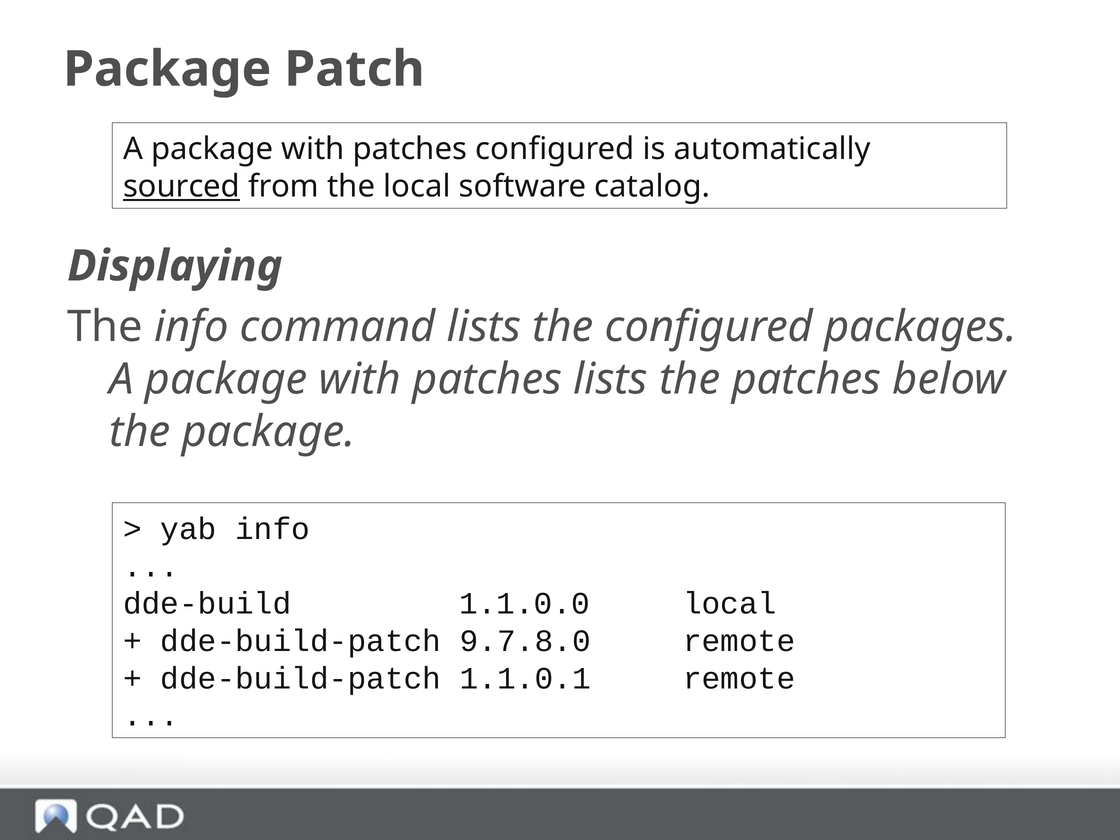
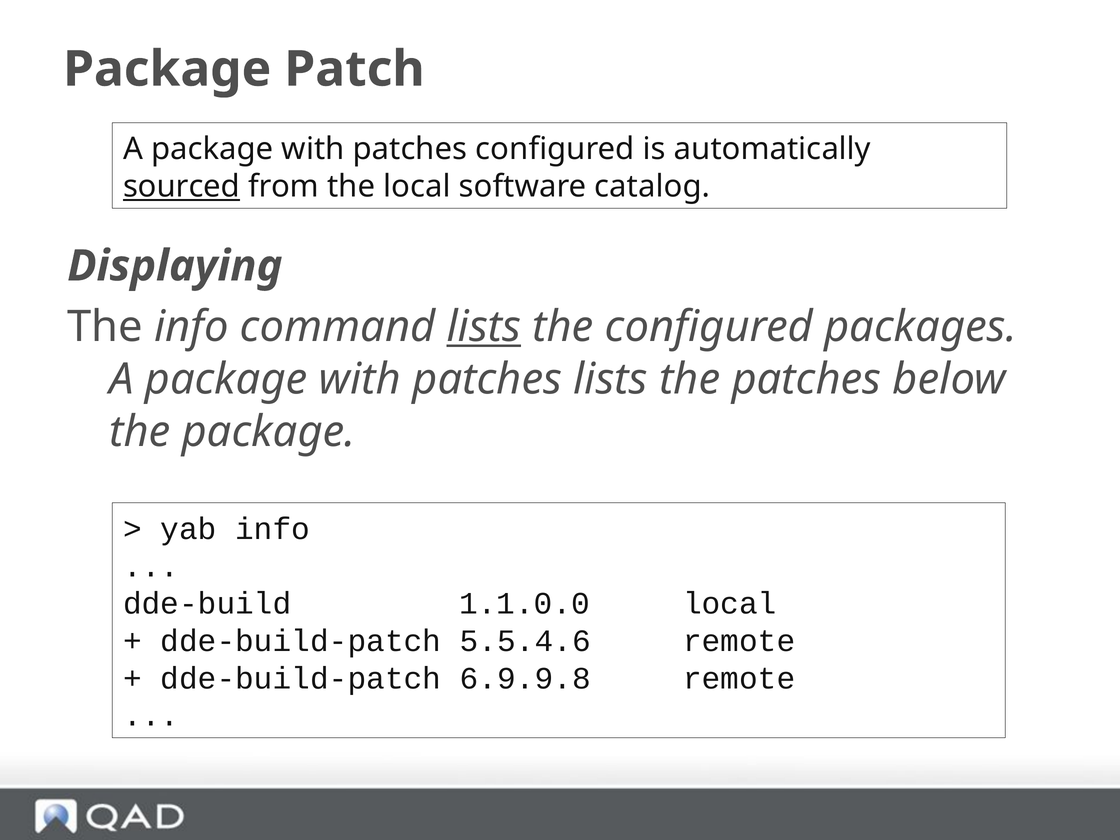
lists at (484, 327) underline: none -> present
9.7.8.0: 9.7.8.0 -> 5.5.4.6
1.1.0.1: 1.1.0.1 -> 6.9.9.8
